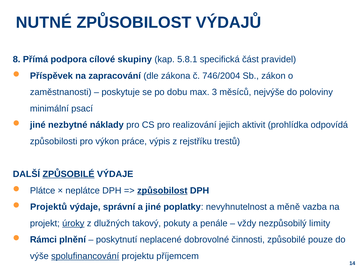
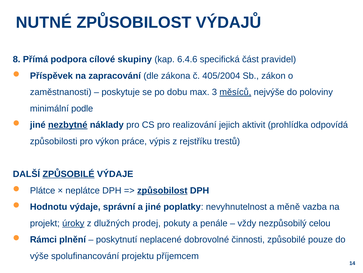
5.8.1: 5.8.1 -> 6.4.6
746/2004: 746/2004 -> 405/2004
měsíců underline: none -> present
psací: psací -> podle
nezbytné underline: none -> present
Projektů: Projektů -> Hodnotu
takový: takový -> prodej
limity: limity -> celou
spolufinancování underline: present -> none
